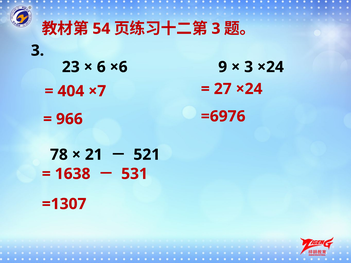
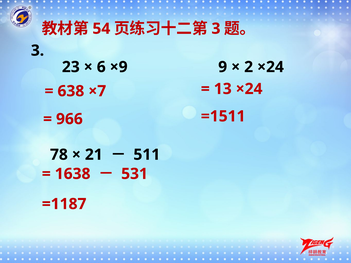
×6: ×6 -> ×9
3 at (249, 67): 3 -> 2
27: 27 -> 13
404: 404 -> 638
=6976: =6976 -> =1511
521: 521 -> 511
=1307: =1307 -> =1187
